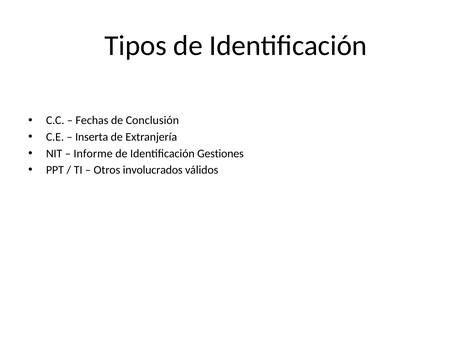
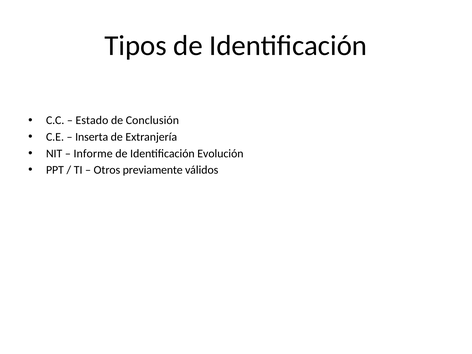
Fechas: Fechas -> Estado
Gestiones: Gestiones -> Evolución
involucrados: involucrados -> previamente
